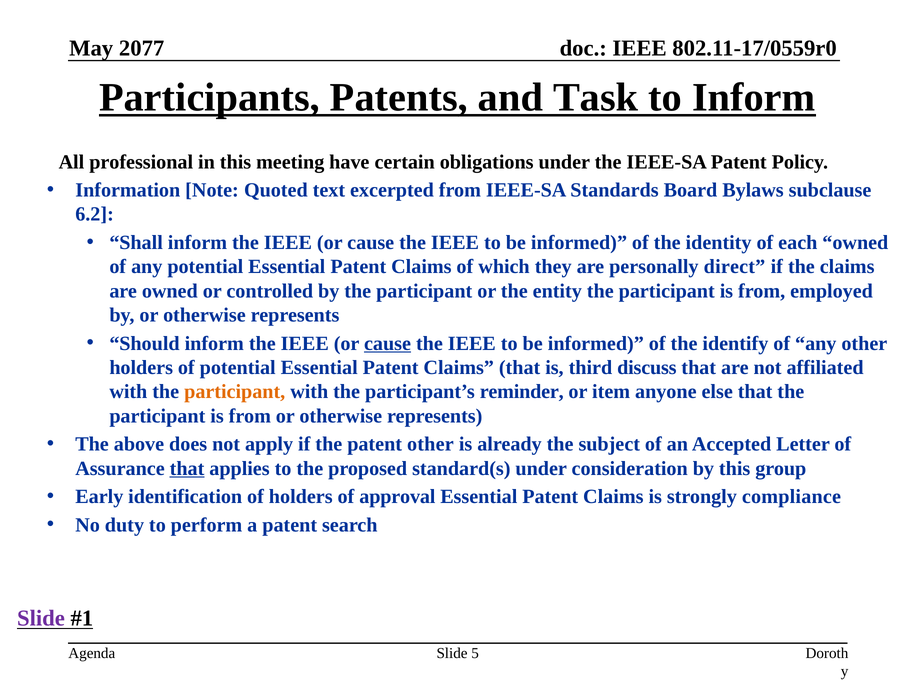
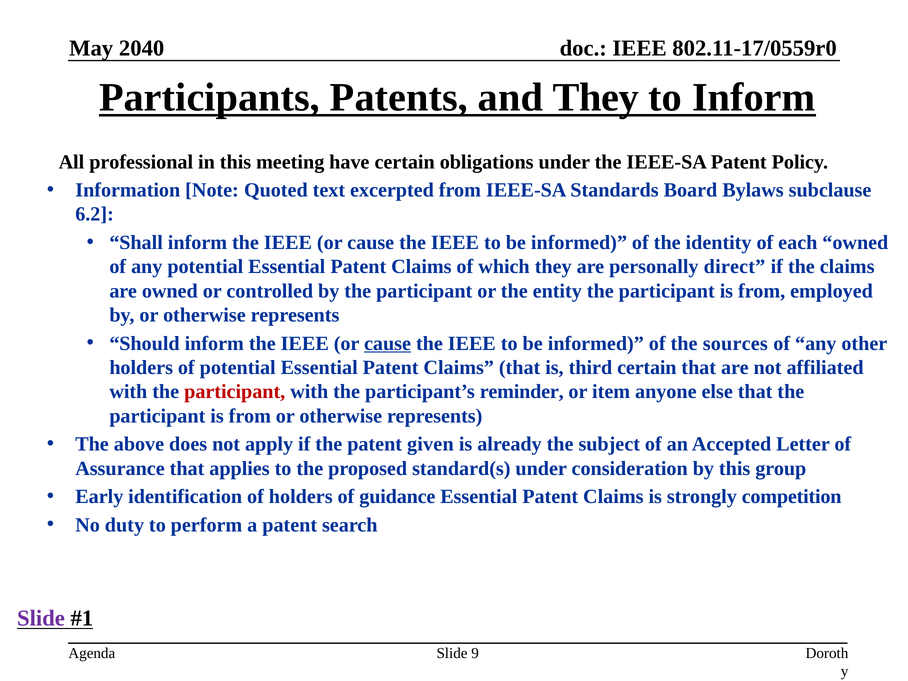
2077: 2077 -> 2040
and Task: Task -> They
identify: identify -> sources
third discuss: discuss -> certain
participant at (235, 392) colour: orange -> red
patent other: other -> given
that at (187, 468) underline: present -> none
approval: approval -> guidance
compliance: compliance -> competition
5: 5 -> 9
